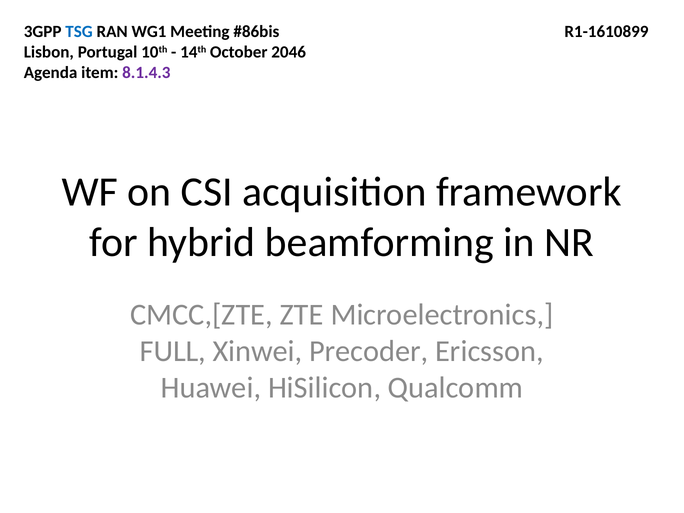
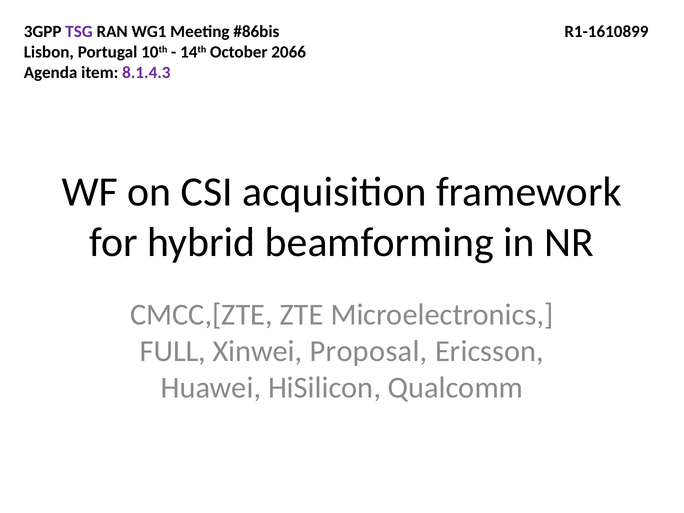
TSG colour: blue -> purple
2046: 2046 -> 2066
Precoder: Precoder -> Proposal
